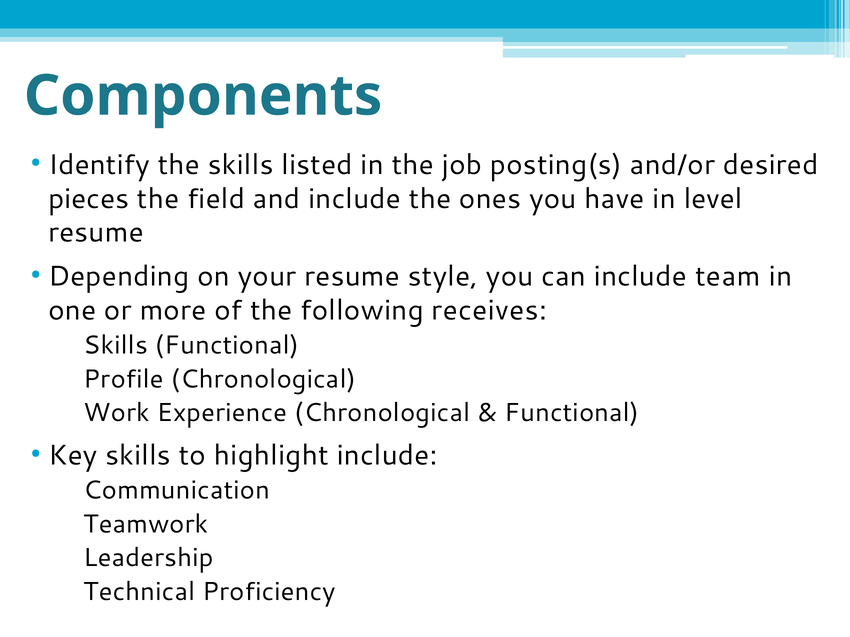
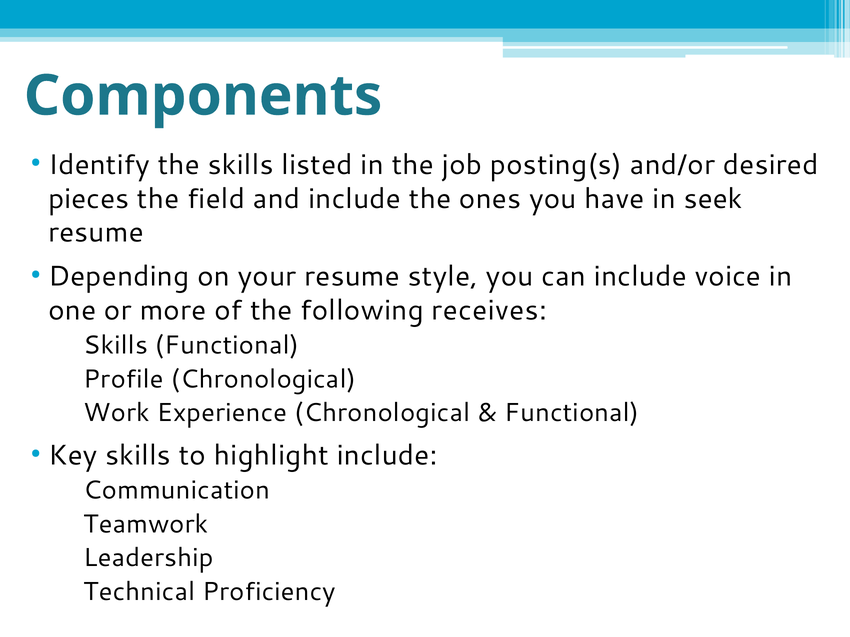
level: level -> seek
team: team -> voice
